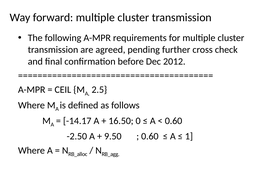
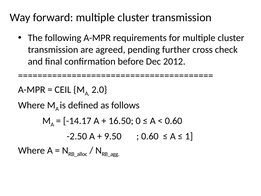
2.5: 2.5 -> 2.0
